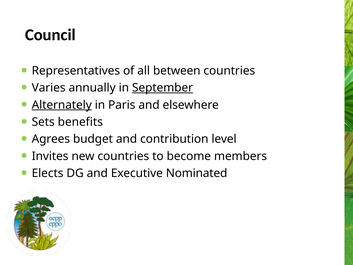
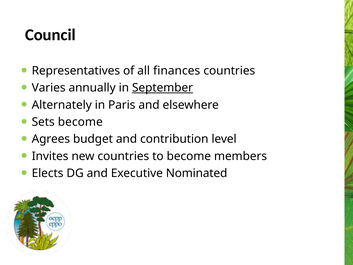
between: between -> finances
Alternately underline: present -> none
Sets benefits: benefits -> become
